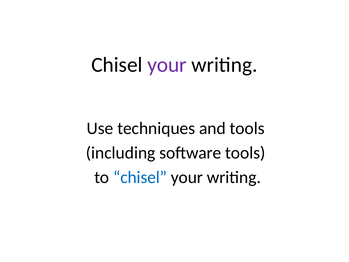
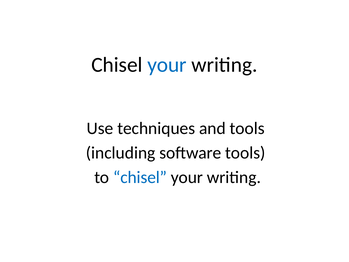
your at (167, 65) colour: purple -> blue
